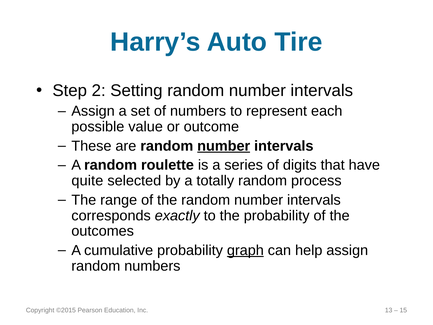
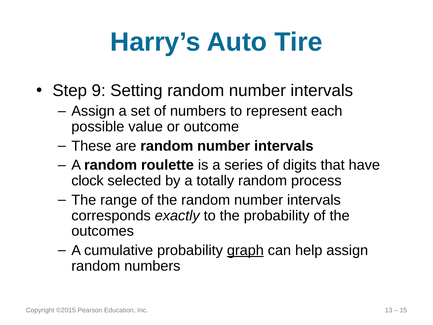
2: 2 -> 9
number at (224, 146) underline: present -> none
quite: quite -> clock
